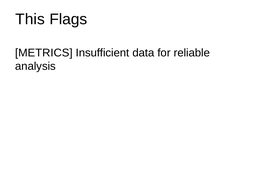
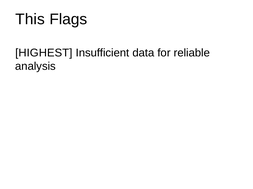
METRICS: METRICS -> HIGHEST
